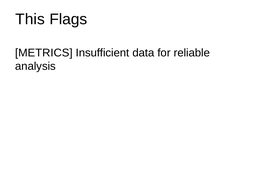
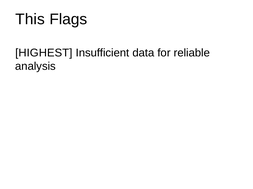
METRICS: METRICS -> HIGHEST
